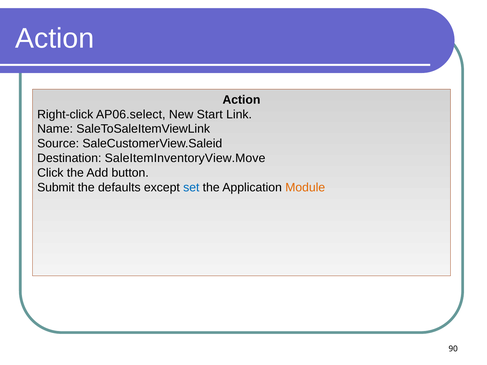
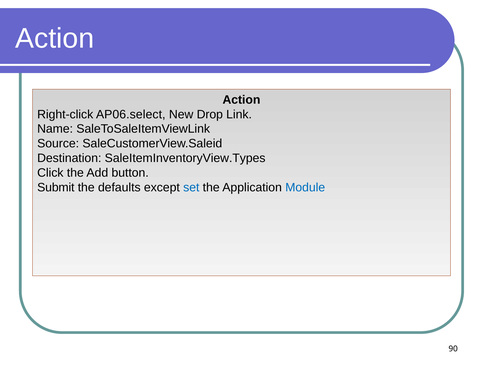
Start: Start -> Drop
SaleItemInventoryView.Move: SaleItemInventoryView.Move -> SaleItemInventoryView.Types
Module colour: orange -> blue
